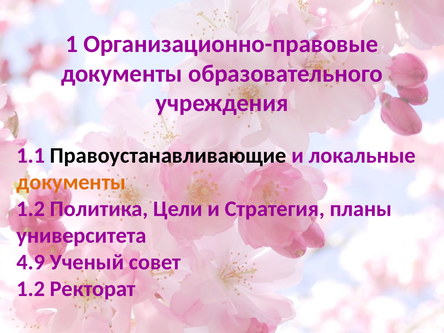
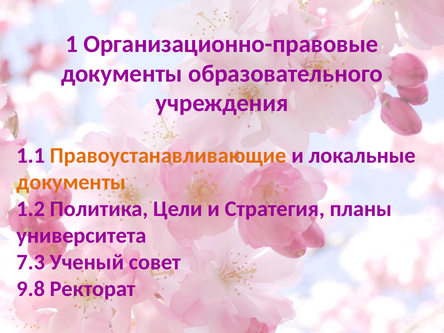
Правоустанавливающие colour: black -> orange
4.9: 4.9 -> 7.3
1.2 at (31, 289): 1.2 -> 9.8
